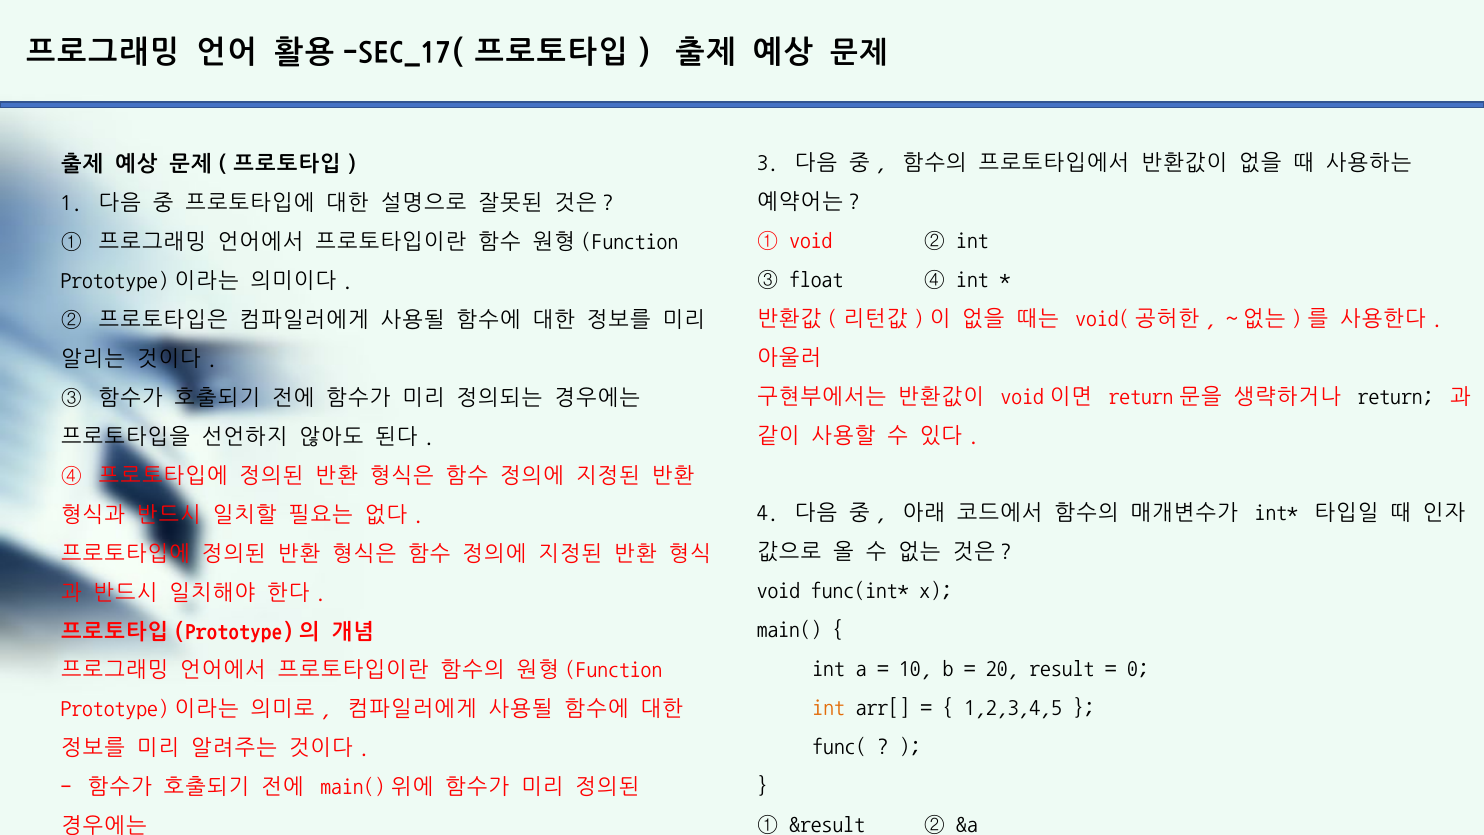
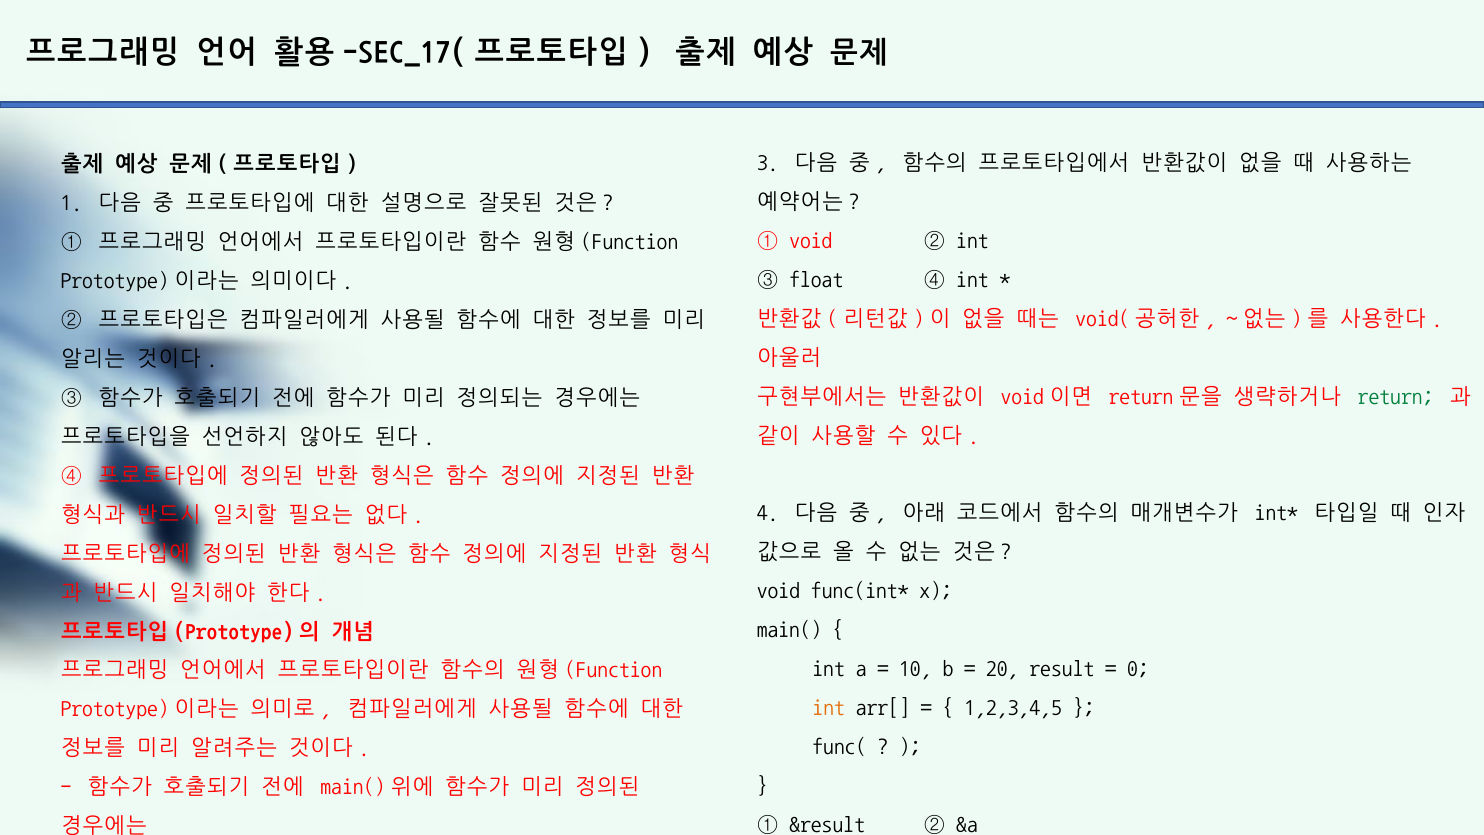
return colour: black -> green
